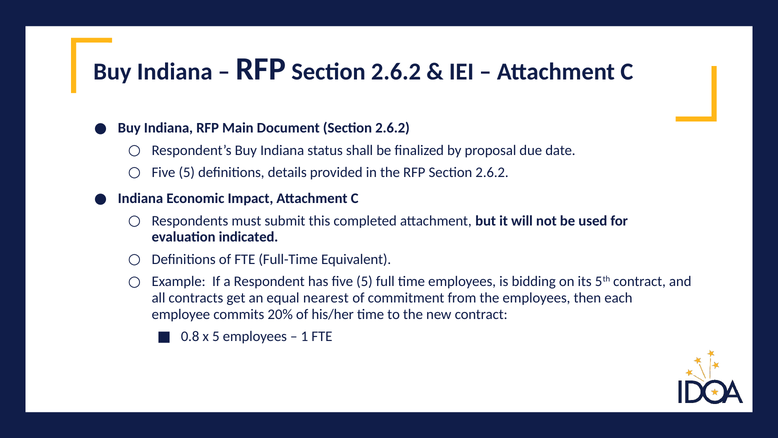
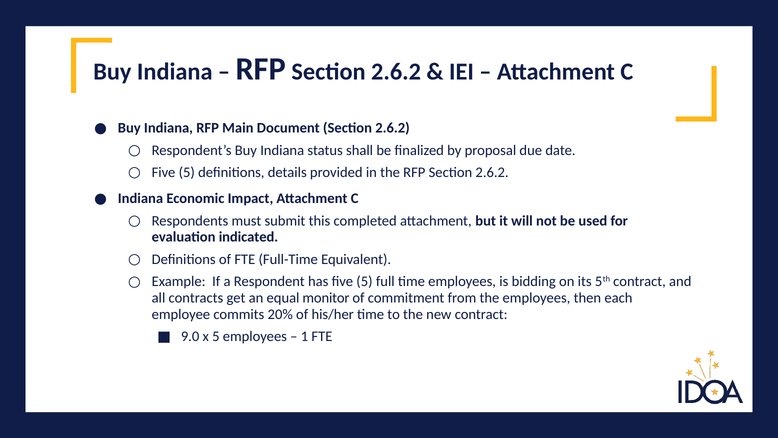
nearest: nearest -> monitor
0.8: 0.8 -> 9.0
